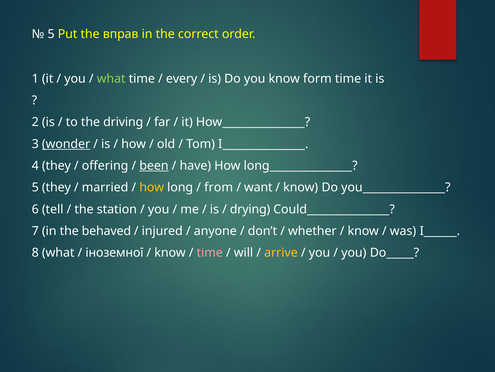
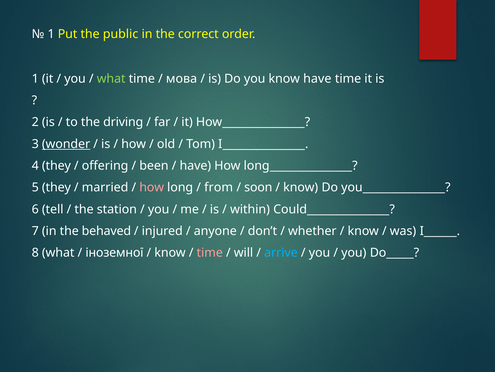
5 at (51, 34): 5 -> 1
вправ: вправ -> public
every: every -> мова
know form: form -> have
been underline: present -> none
how at (152, 187) colour: yellow -> pink
want: want -> soon
drying: drying -> within
arrive colour: yellow -> light blue
